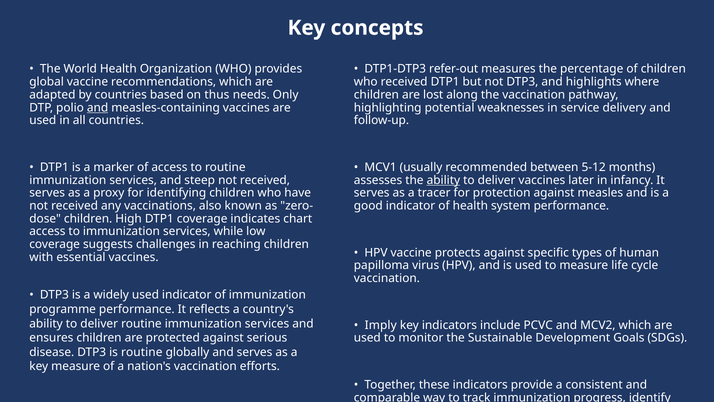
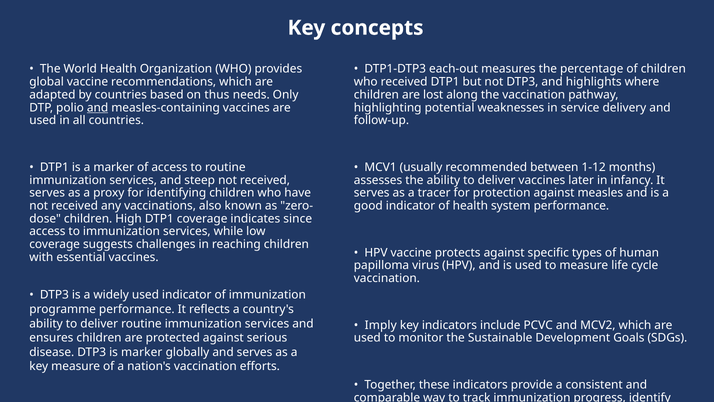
refer-out: refer-out -> each-out
5-12: 5-12 -> 1-12
ability at (443, 180) underline: present -> none
chart: chart -> since
is routine: routine -> marker
